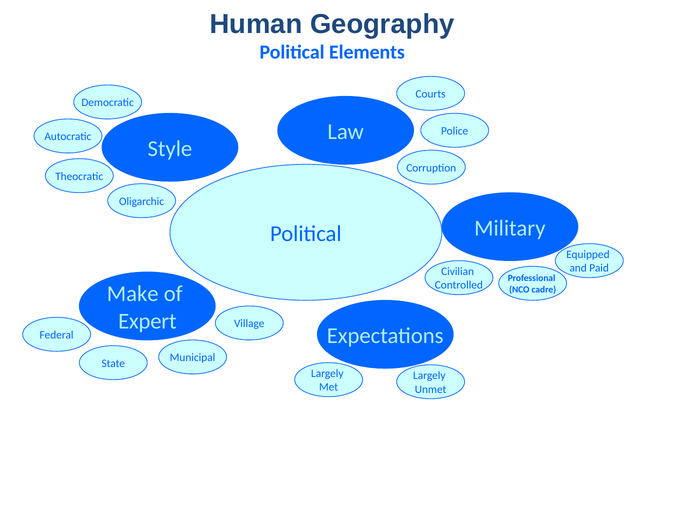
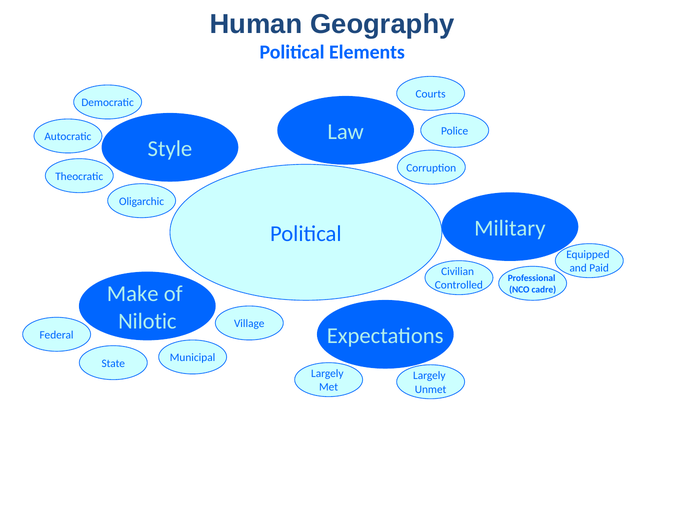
Expert: Expert -> Nilotic
